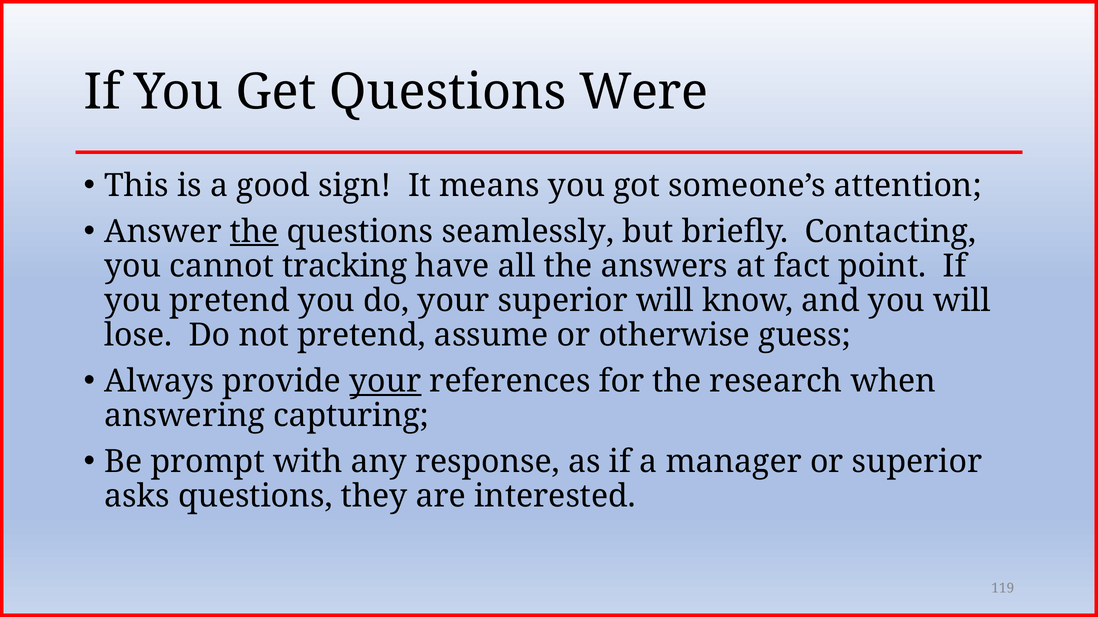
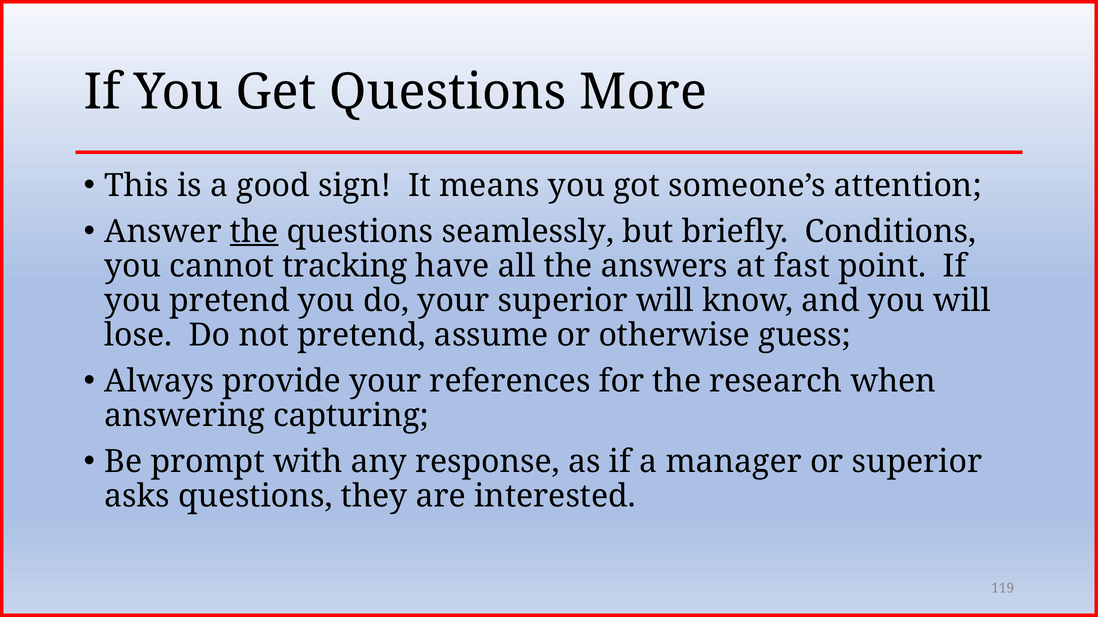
Were: Were -> More
Contacting: Contacting -> Conditions
fact: fact -> fast
your at (385, 381) underline: present -> none
